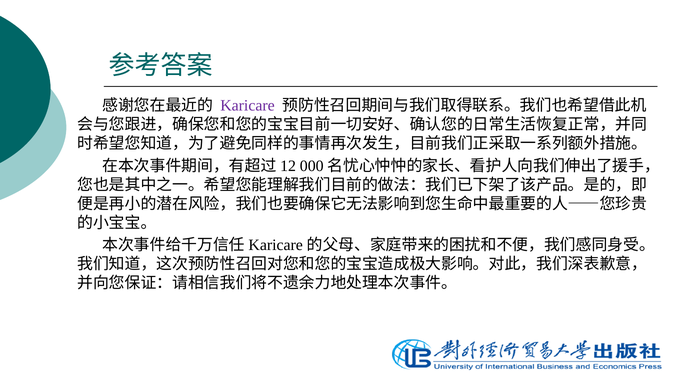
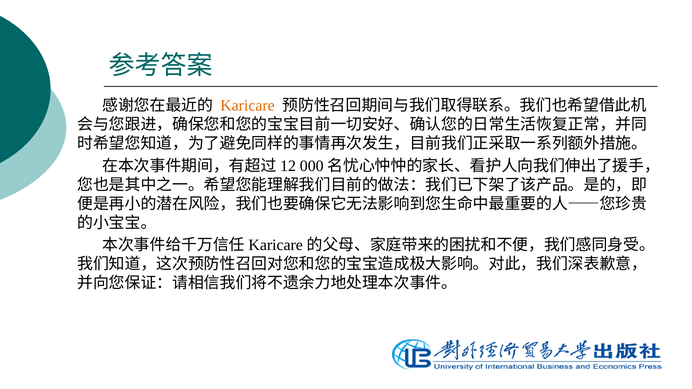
Karicare colour: purple -> orange
